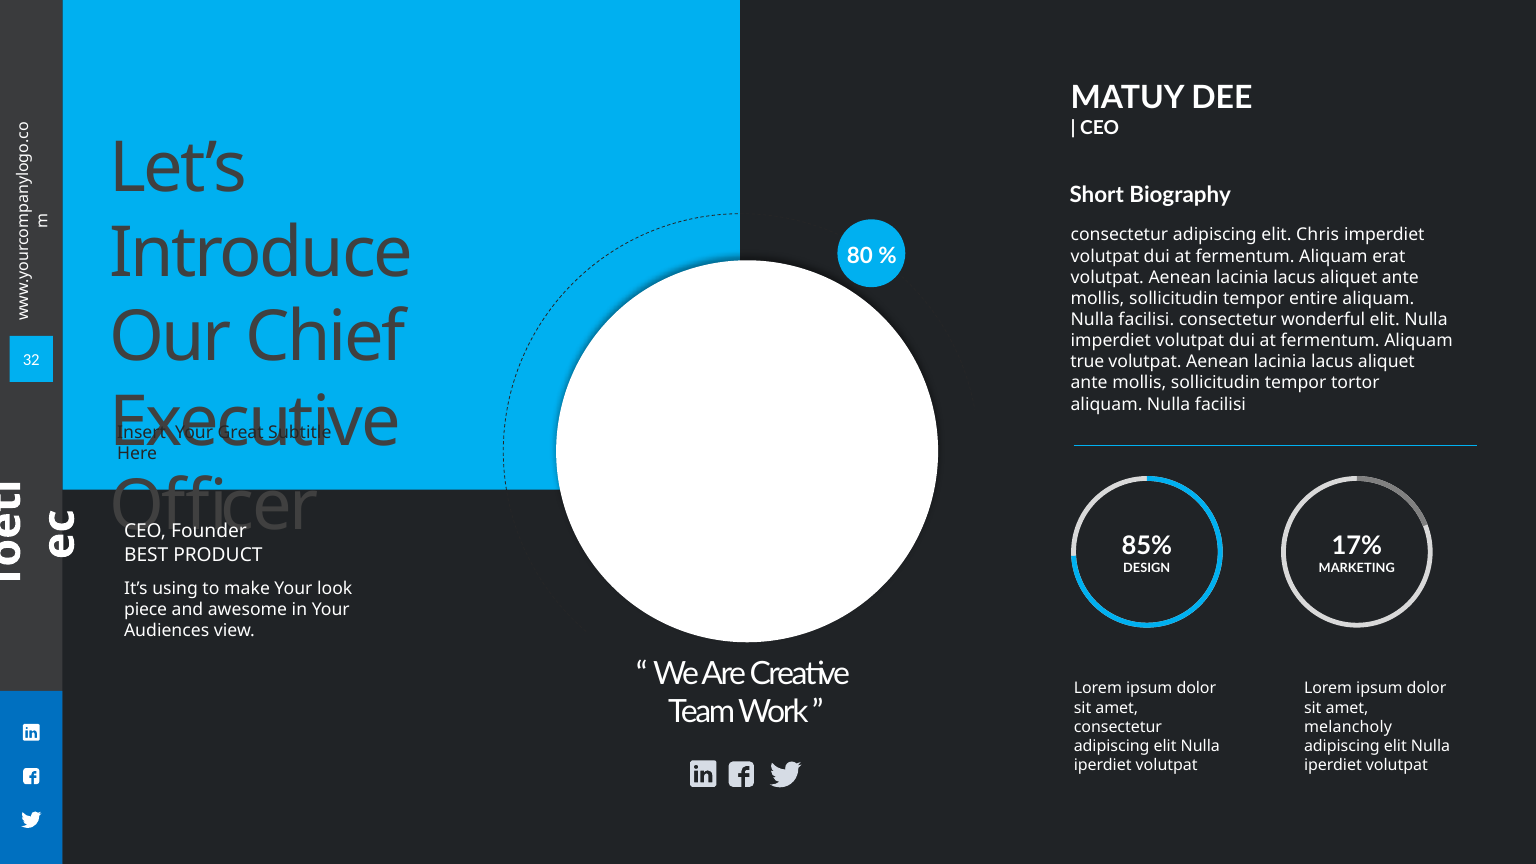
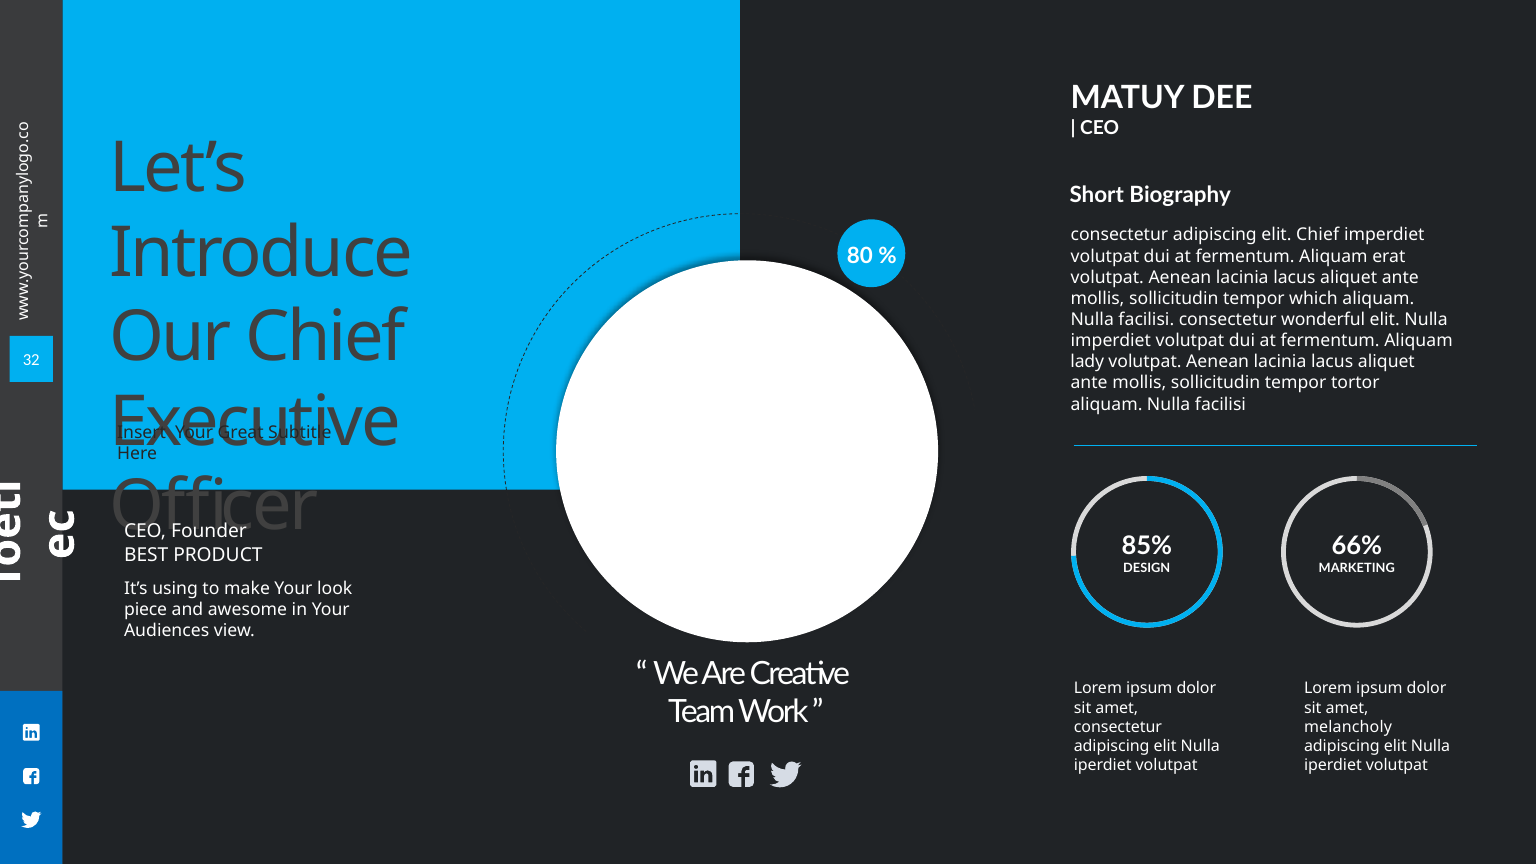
elit Chris: Chris -> Chief
entire: entire -> which
true: true -> lady
17%: 17% -> 66%
